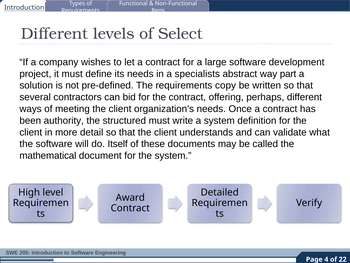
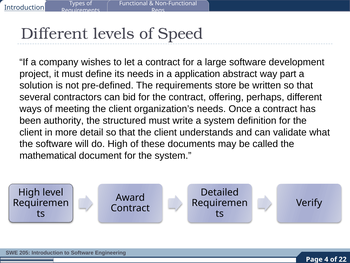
Select: Select -> Speed
specialists: specialists -> application
copy: copy -> store
do Itself: Itself -> High
